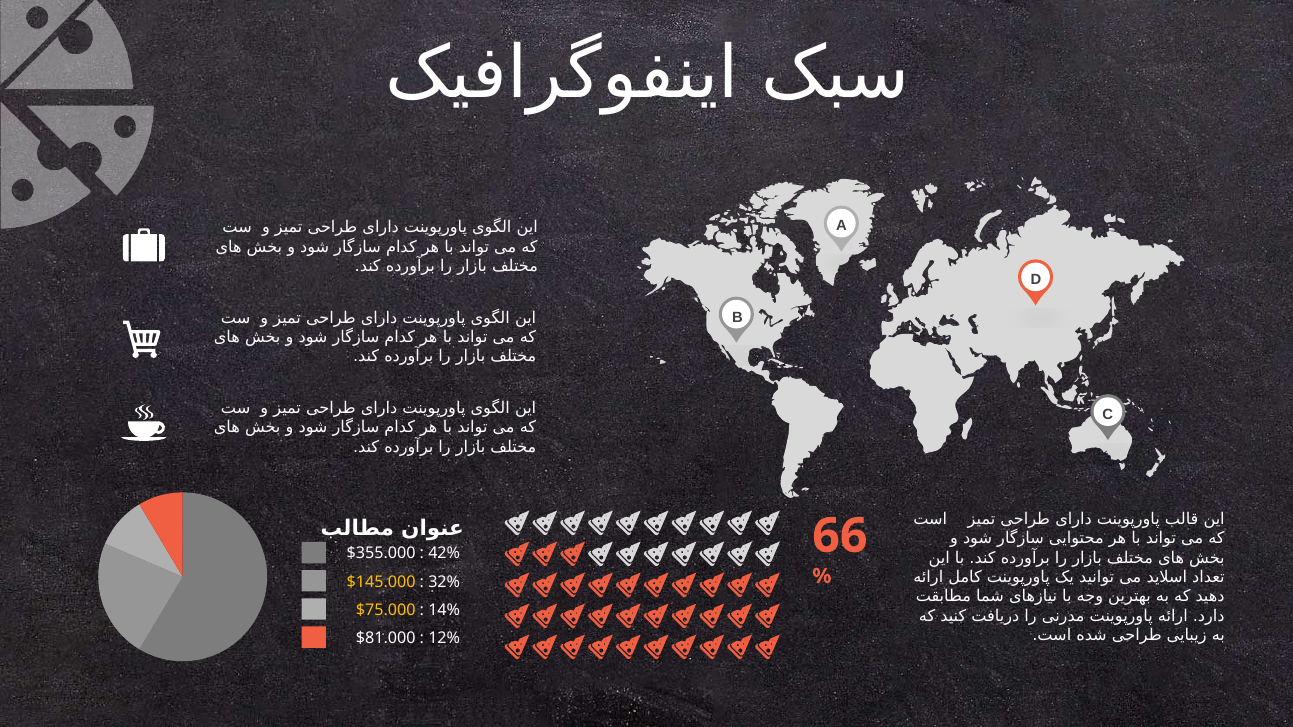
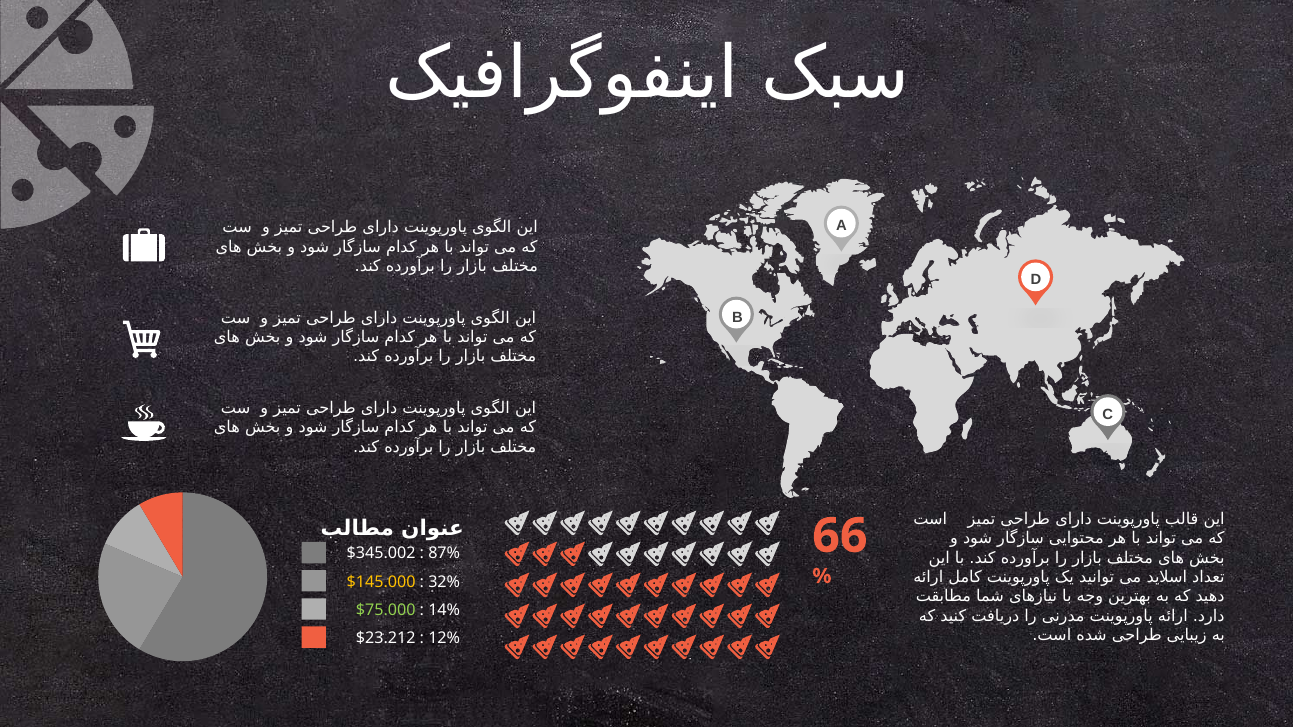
$355.000: $355.000 -> $345.002
42%: 42% -> 87%
$75.000 colour: yellow -> light green
$81.000: $81.000 -> $23.212
